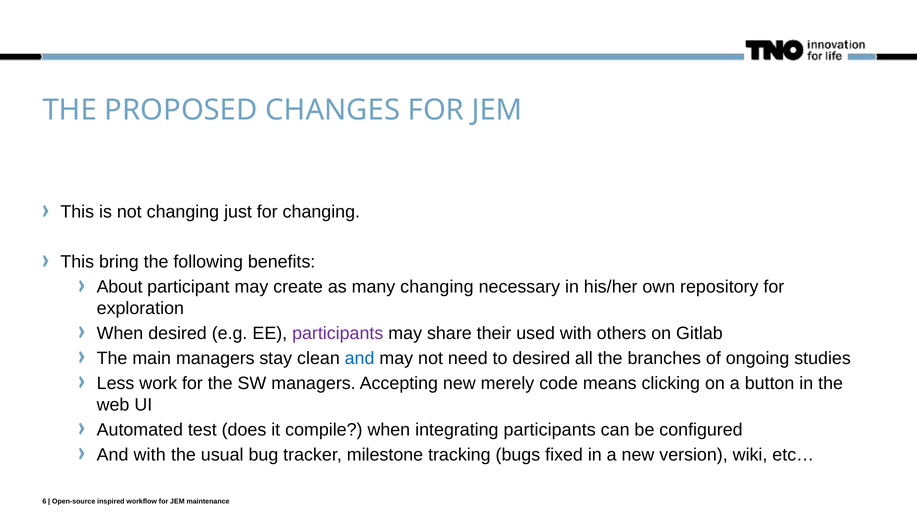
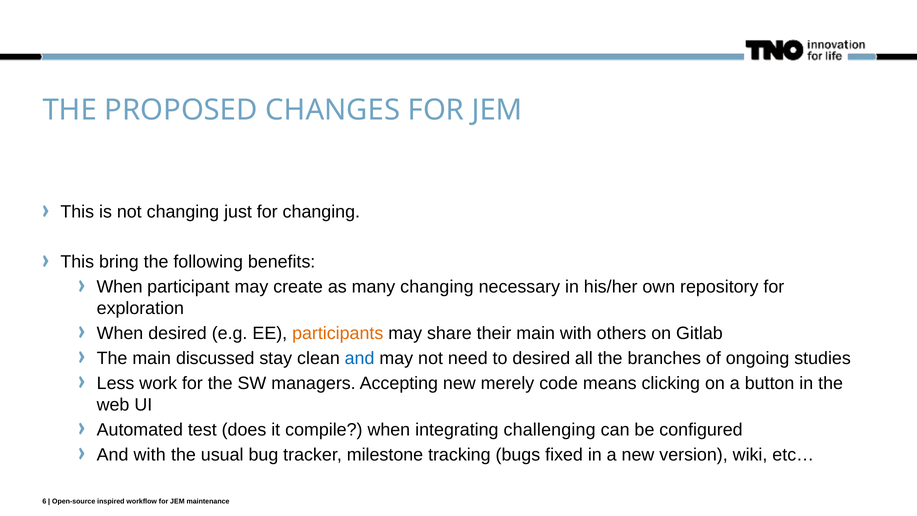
About at (120, 287): About -> When
participants at (338, 333) colour: purple -> orange
their used: used -> main
main managers: managers -> discussed
integrating participants: participants -> challenging
